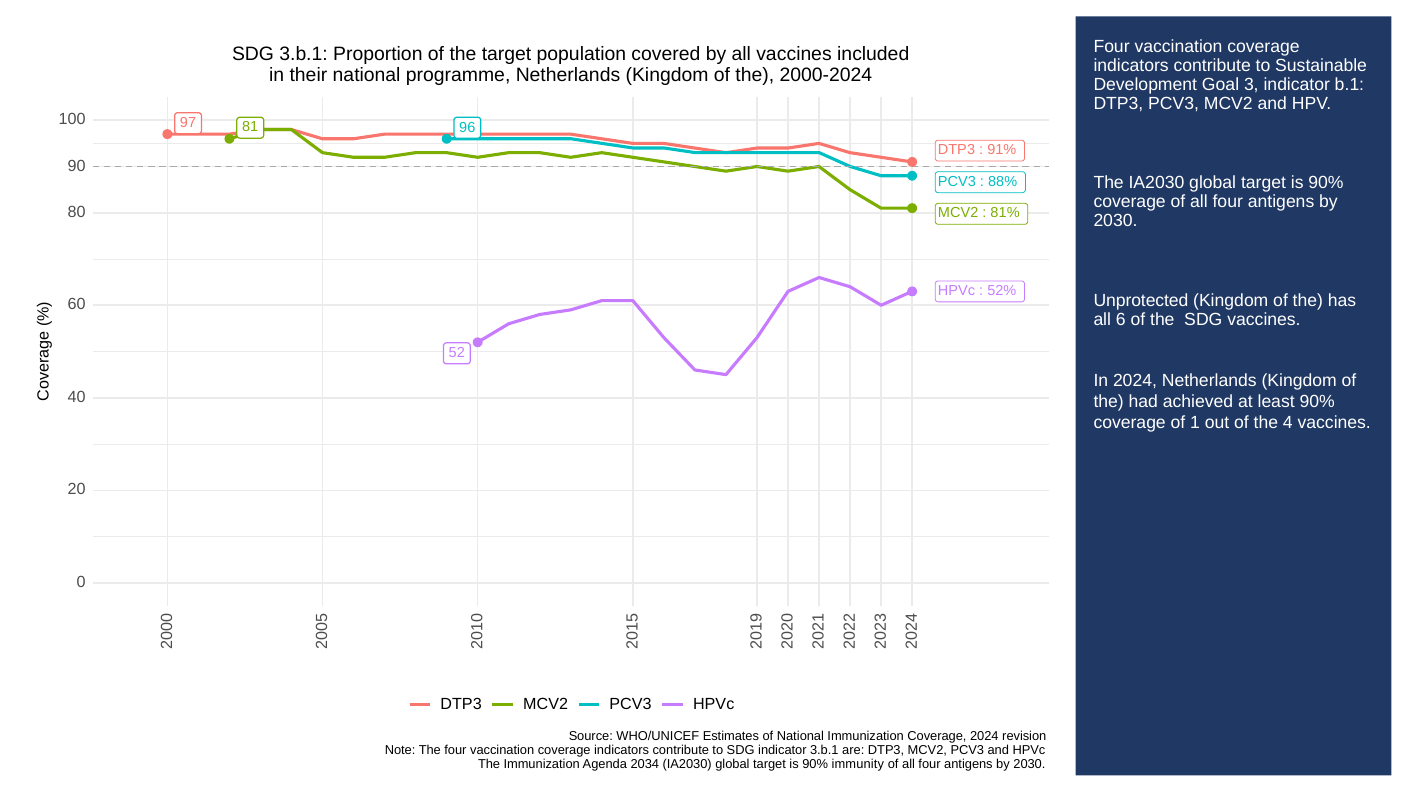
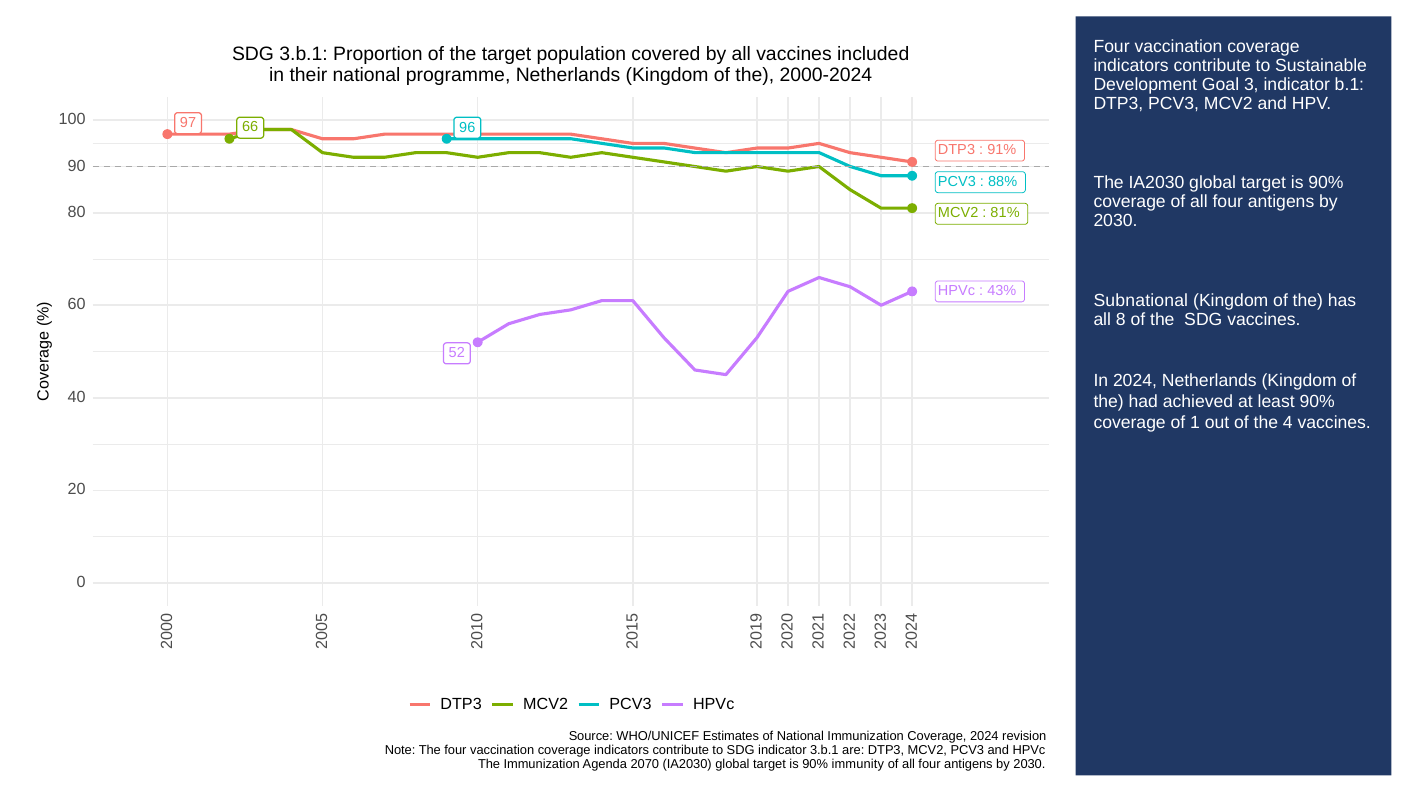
81: 81 -> 66
52%: 52% -> 43%
Unprotected: Unprotected -> Subnational
6: 6 -> 8
2034: 2034 -> 2070
